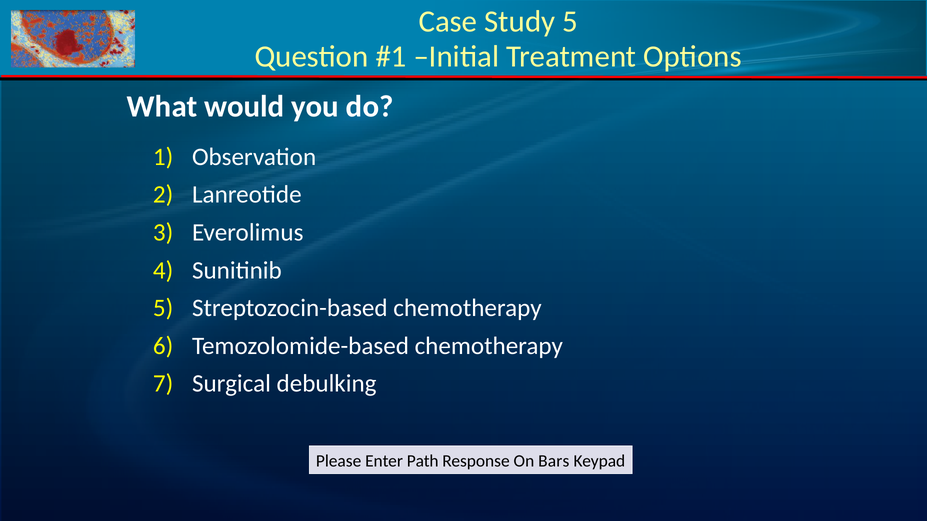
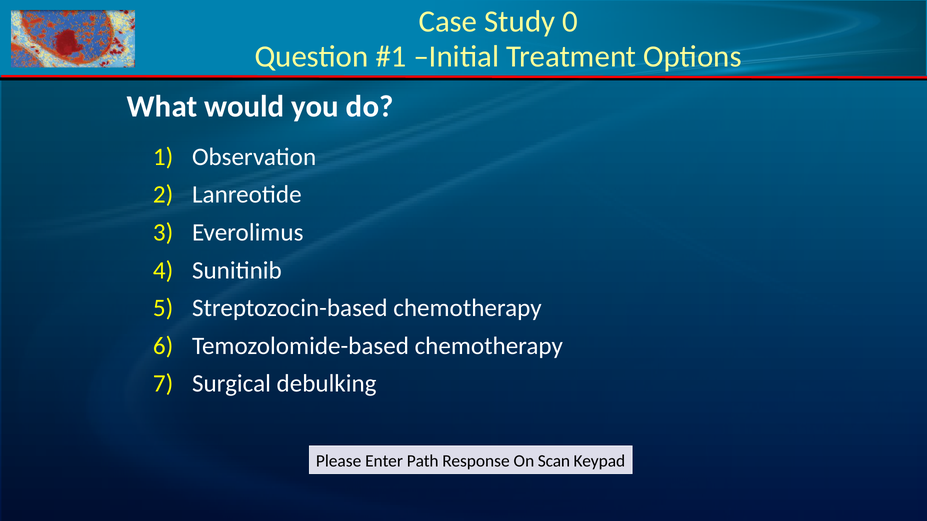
Study 5: 5 -> 0
Bars: Bars -> Scan
